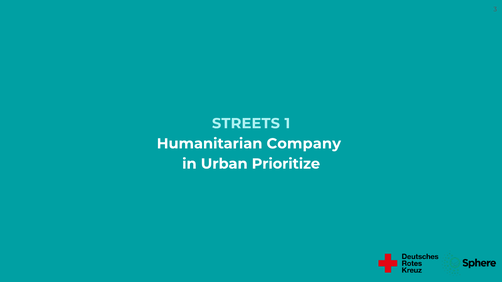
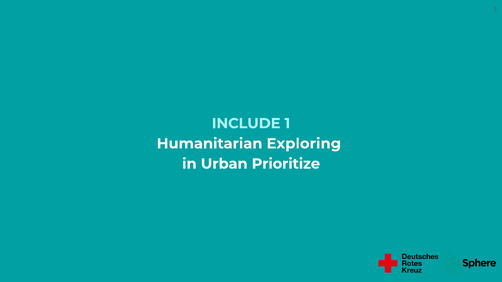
STREETS: STREETS -> INCLUDE
Company: Company -> Exploring
